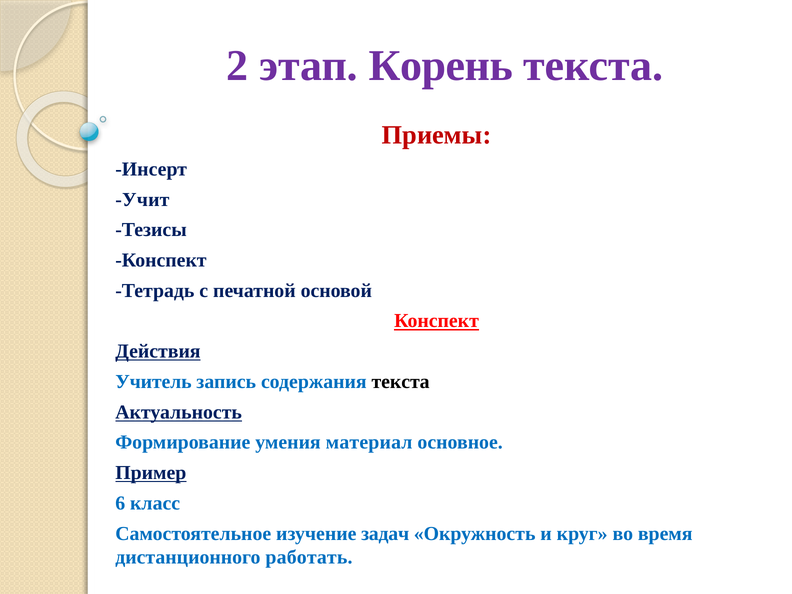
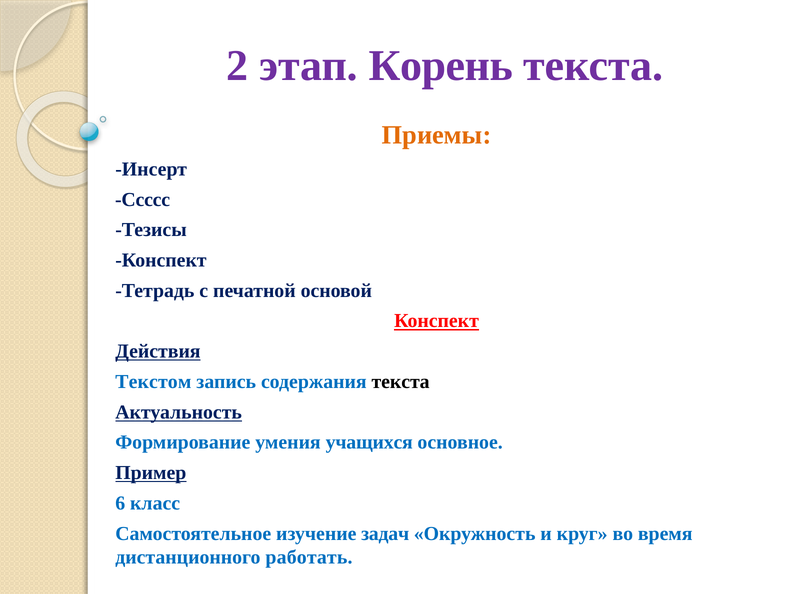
Приемы colour: red -> orange
Учит: Учит -> Ссссс
Учитель: Учитель -> Текстом
материал: материал -> учащихся
